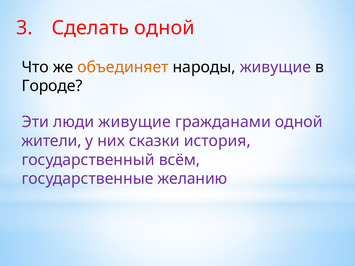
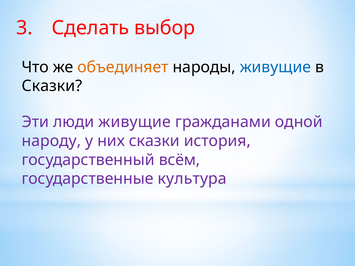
Сделать одной: одной -> выбор
живущие at (275, 67) colour: purple -> blue
Городе at (52, 86): Городе -> Сказки
жители: жители -> народу
желанию: желанию -> культура
